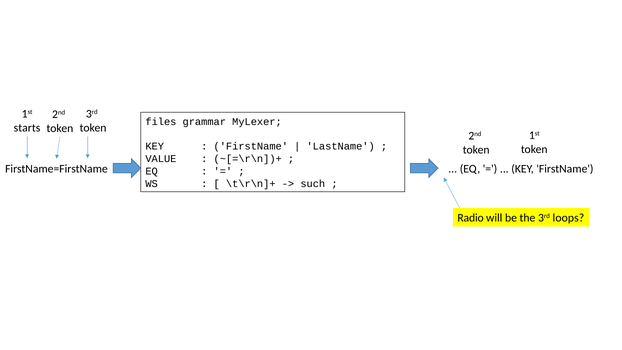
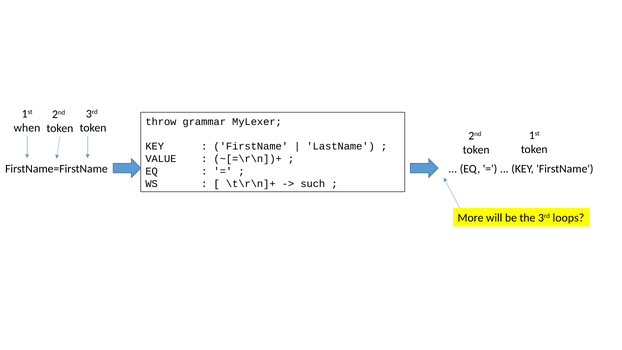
files: files -> throw
starts: starts -> when
Radio: Radio -> More
